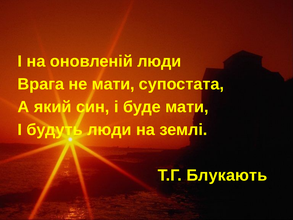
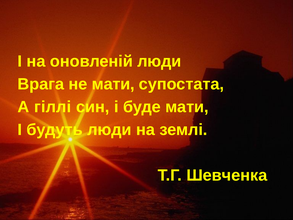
який: який -> гіллі
Блукають: Блукають -> Шевченка
